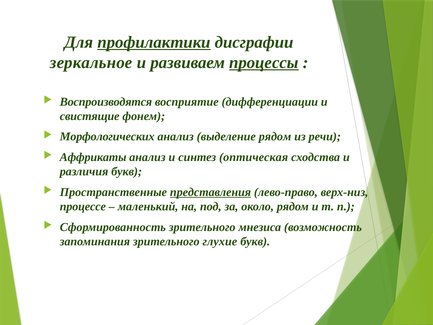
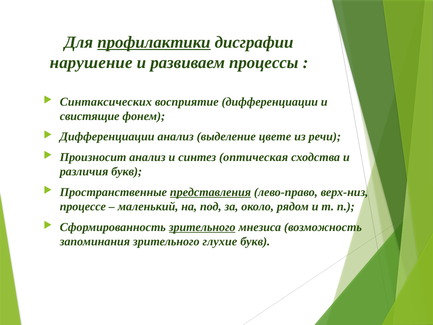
зеркальное: зеркальное -> нарушение
процессы underline: present -> none
Воспроизводятся: Воспроизводятся -> Синтаксических
Морфологических at (107, 137): Морфологических -> Дифференциации
выделение рядом: рядом -> цвете
Аффрикаты: Аффрикаты -> Произносит
зрительного at (202, 227) underline: none -> present
